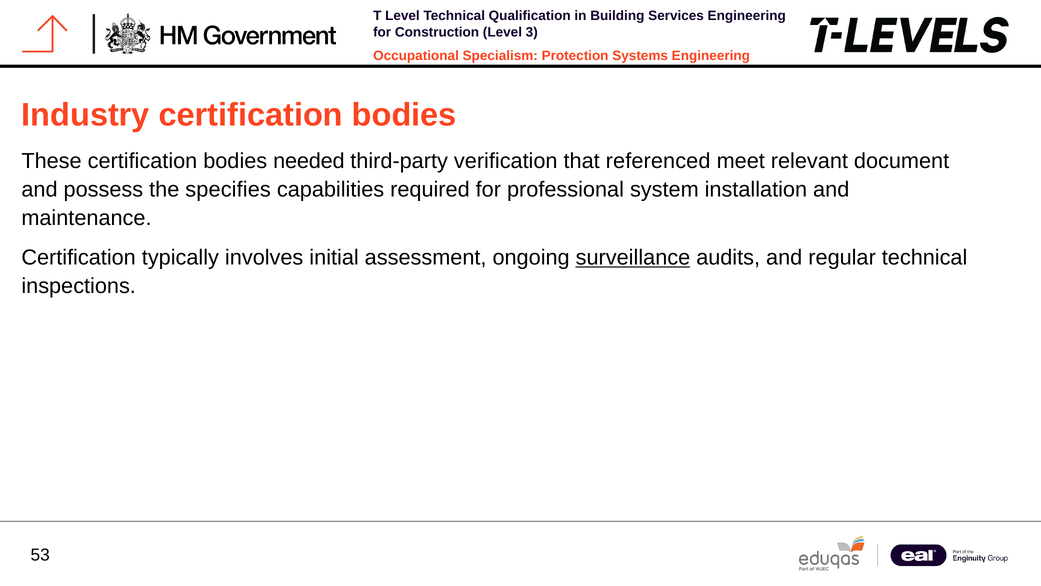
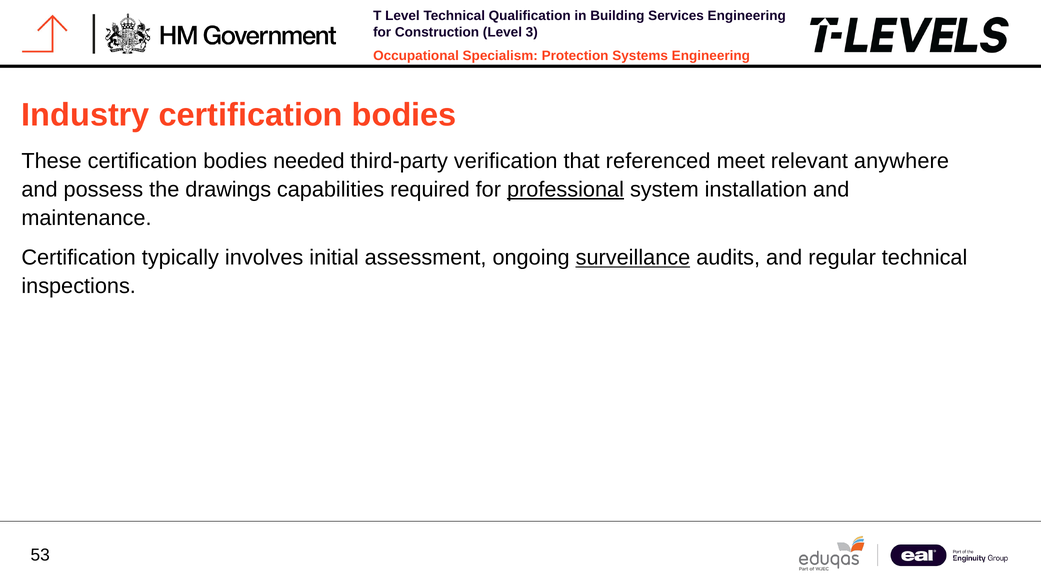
document: document -> anywhere
specifies: specifies -> drawings
professional underline: none -> present
